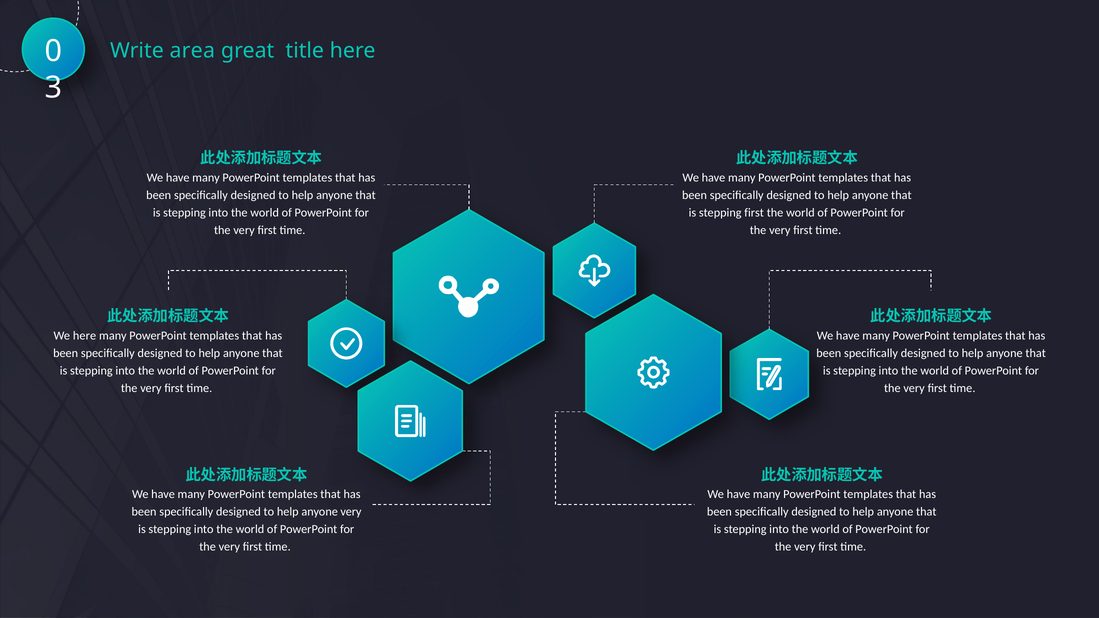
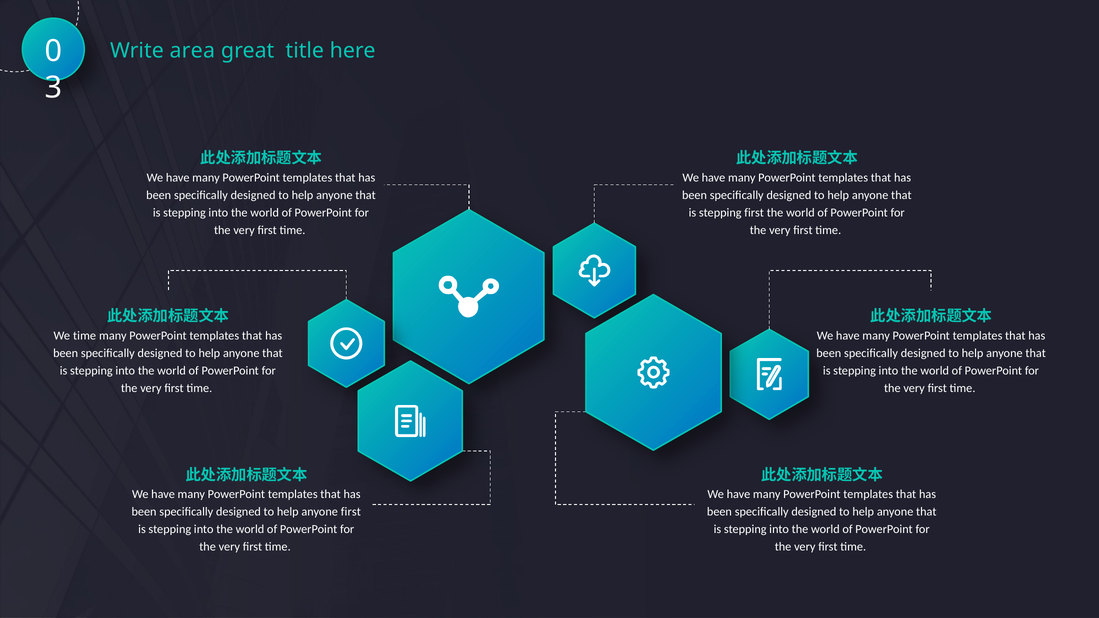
We here: here -> time
anyone very: very -> first
